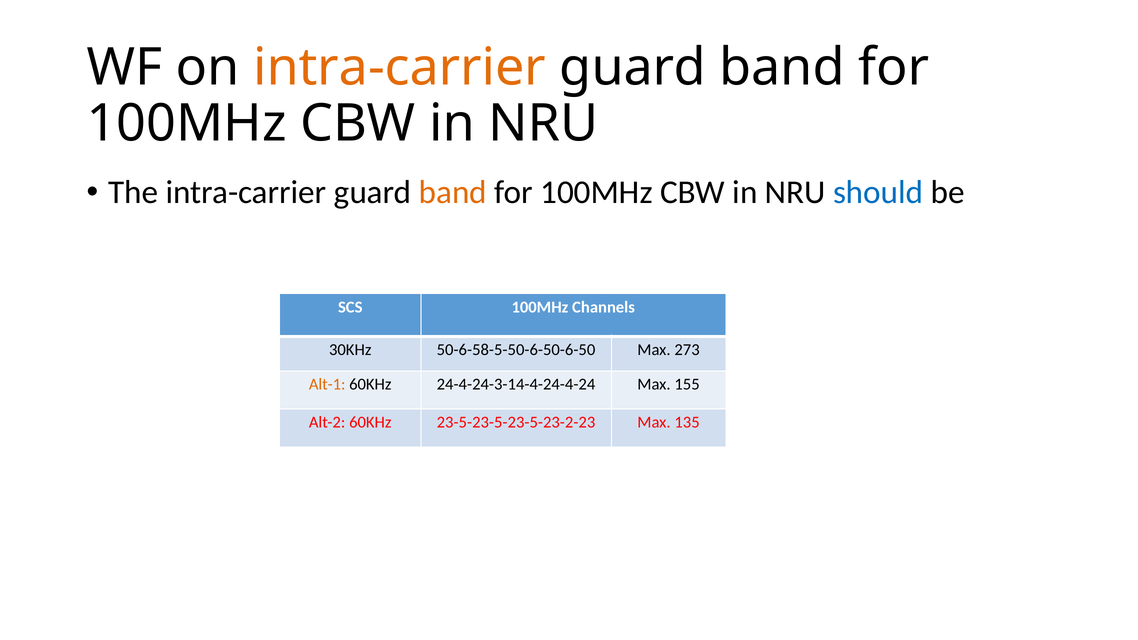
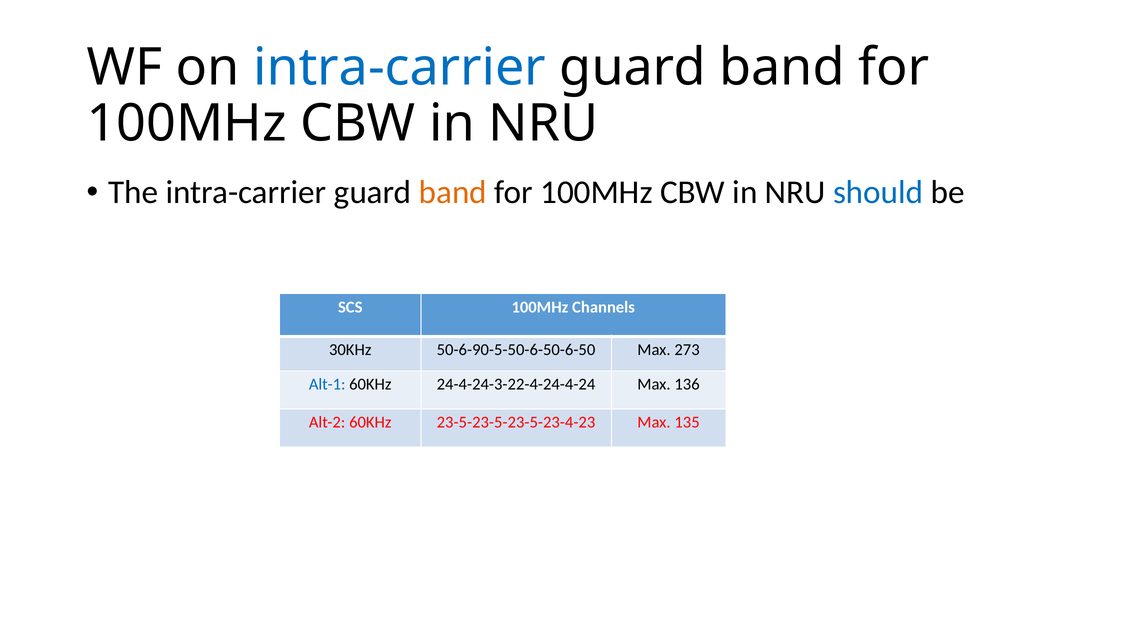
intra-carrier at (400, 67) colour: orange -> blue
50-6-58-5-50-6-50-6-50: 50-6-58-5-50-6-50-6-50 -> 50-6-90-5-50-6-50-6-50
Alt-1 colour: orange -> blue
24-4-24-3-14-4-24-4-24: 24-4-24-3-14-4-24-4-24 -> 24-4-24-3-22-4-24-4-24
155: 155 -> 136
23-5-23-5-23-5-23-2-23: 23-5-23-5-23-5-23-2-23 -> 23-5-23-5-23-5-23-4-23
